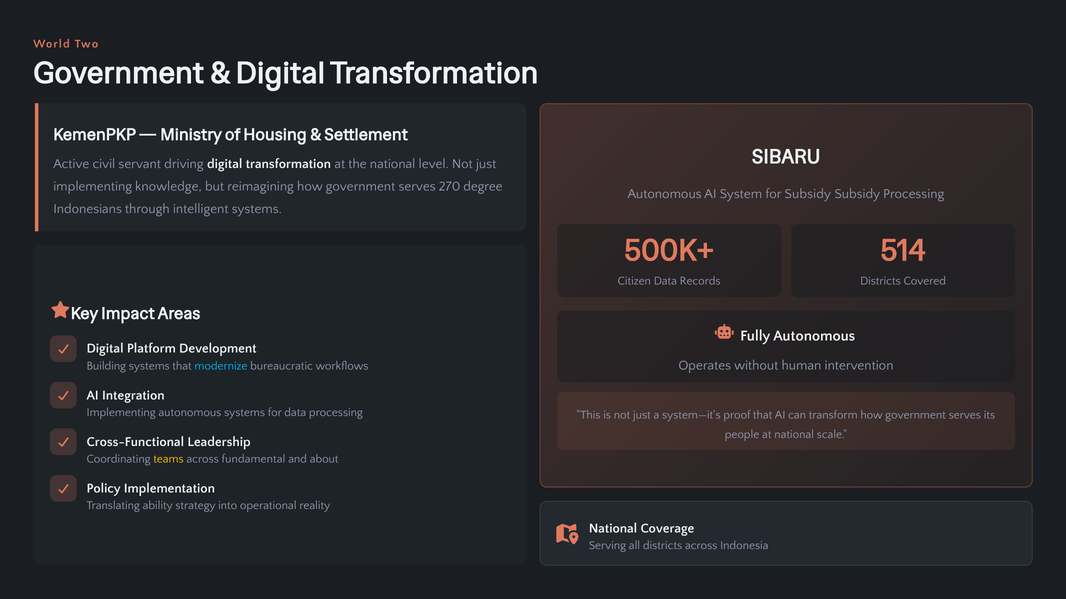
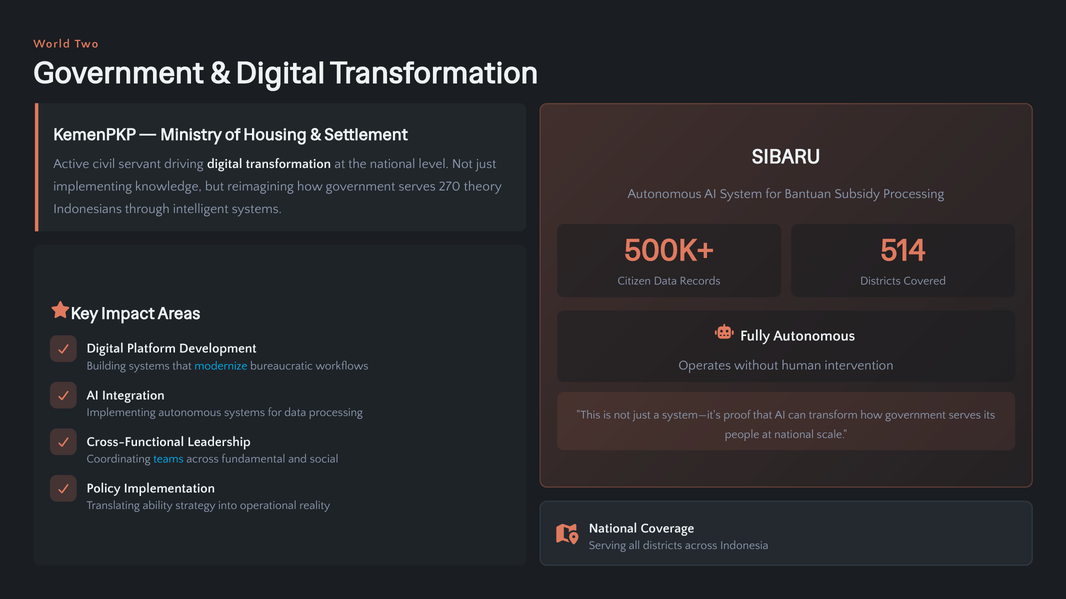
degree: degree -> theory
for Subsidy: Subsidy -> Bantuan
teams colour: yellow -> light blue
about: about -> social
